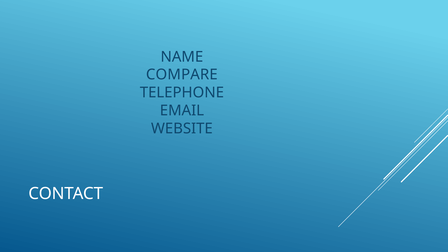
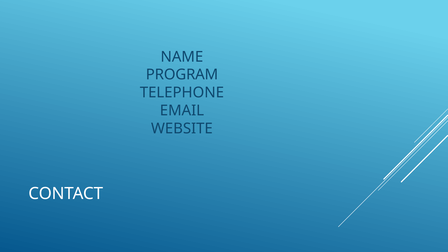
COMPARE: COMPARE -> PROGRAM
